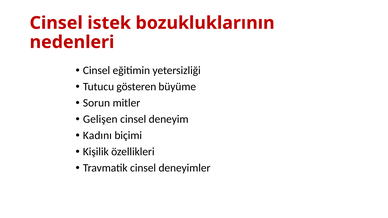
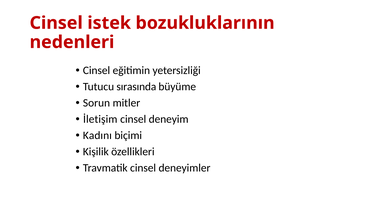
gösteren: gösteren -> sırasında
Gelişen: Gelişen -> İletişim
